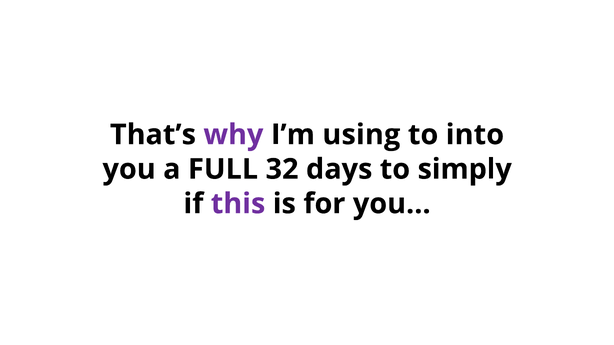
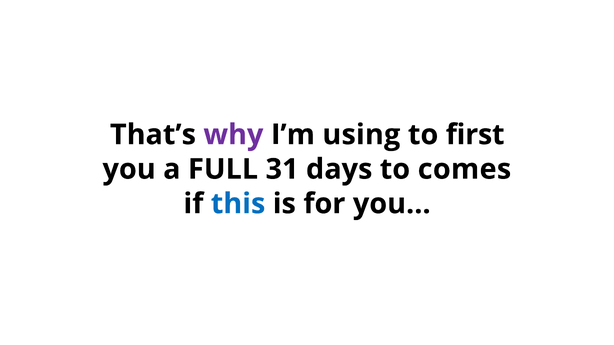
into: into -> first
32: 32 -> 31
simply: simply -> comes
this colour: purple -> blue
